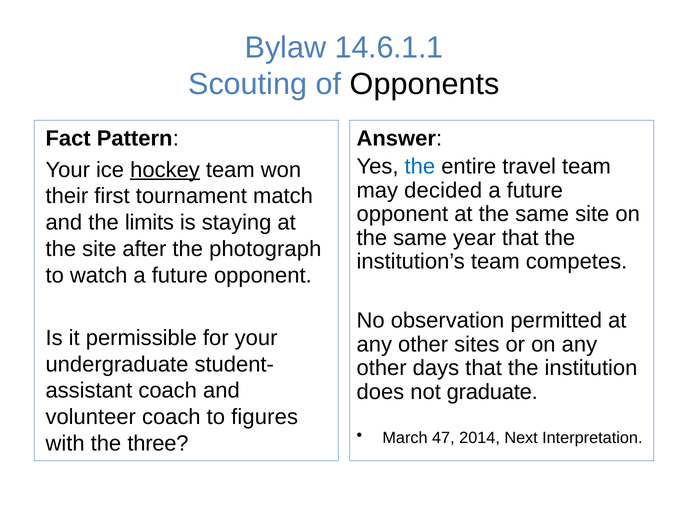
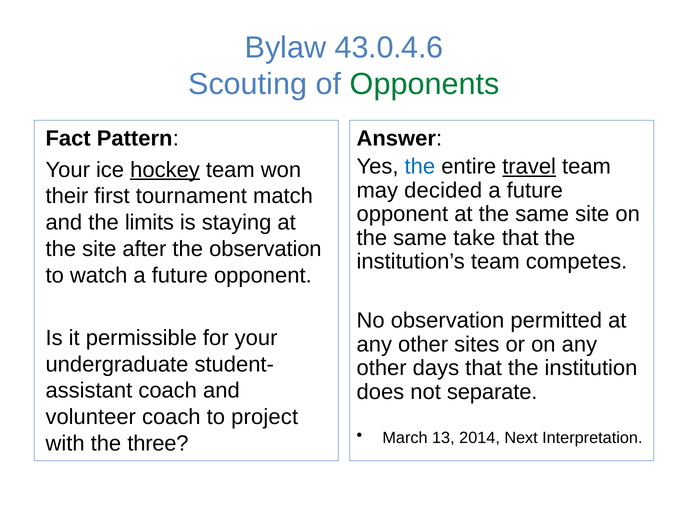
14.6.1.1: 14.6.1.1 -> 43.0.4.6
Opponents colour: black -> green
travel underline: none -> present
year: year -> take
the photograph: photograph -> observation
graduate: graduate -> separate
figures: figures -> project
47: 47 -> 13
